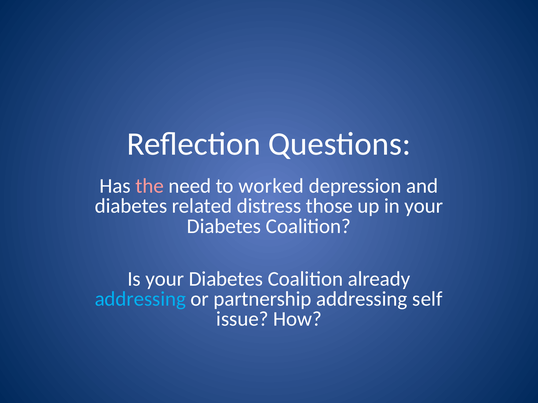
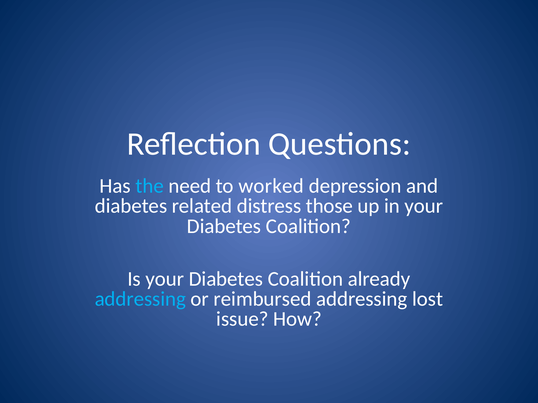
the colour: pink -> light blue
partnership: partnership -> reimbursed
self: self -> lost
